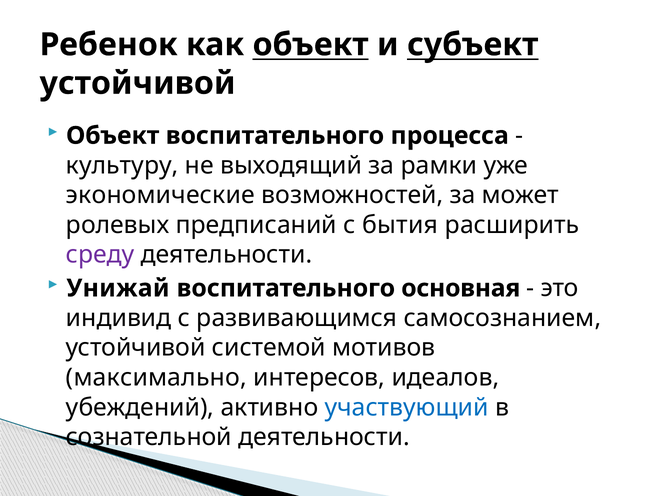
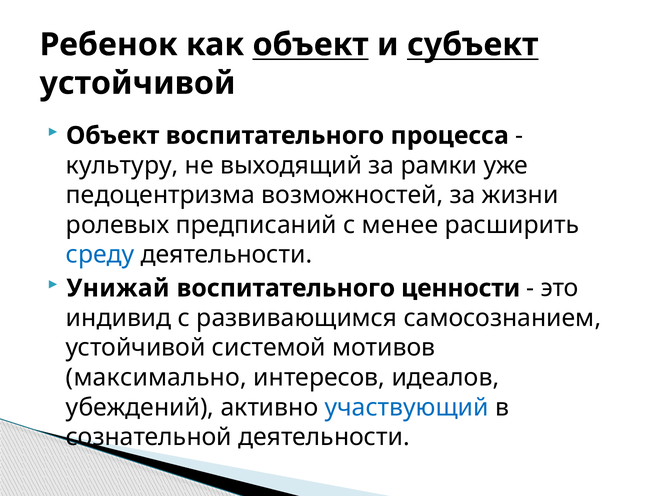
экономические: экономические -> педоцентризма
может: может -> жизни
бытия: бытия -> менее
среду colour: purple -> blue
основная: основная -> ценности
